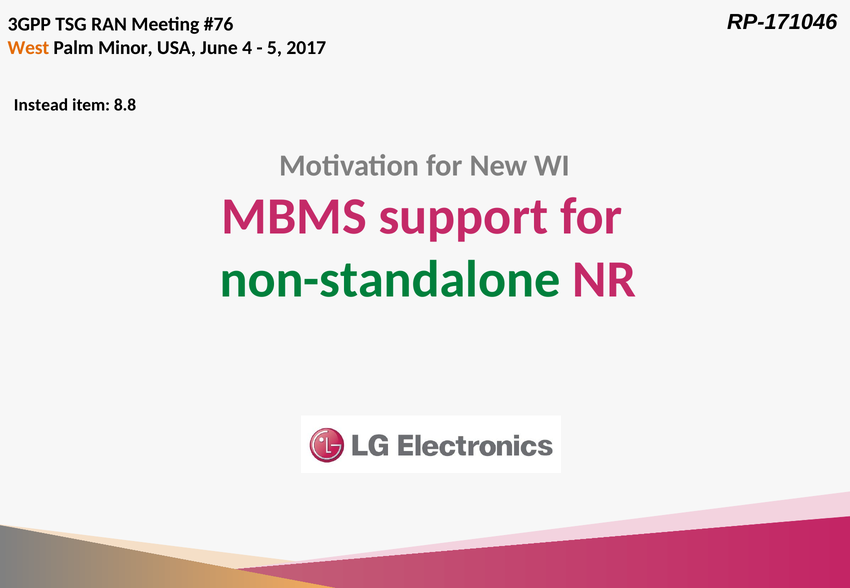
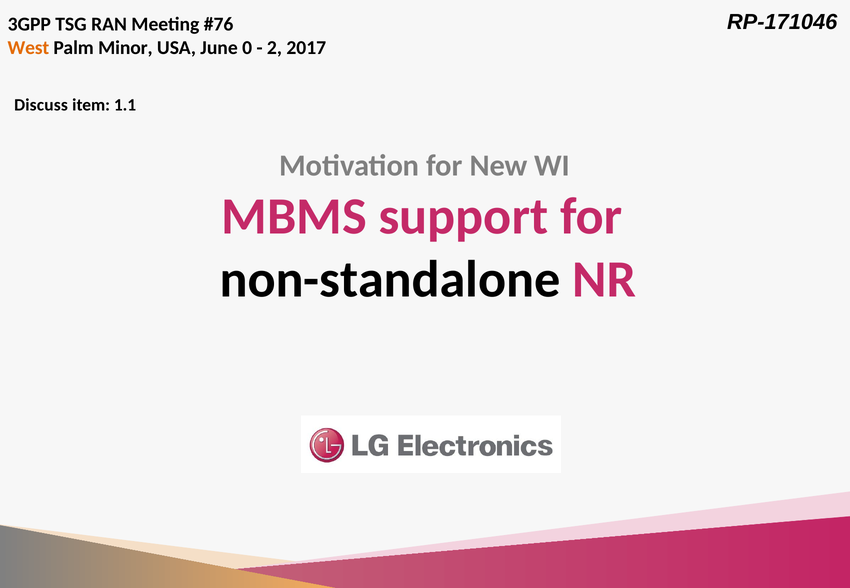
4: 4 -> 0
5: 5 -> 2
Instead: Instead -> Discuss
8.8: 8.8 -> 1.1
non-standalone colour: green -> black
